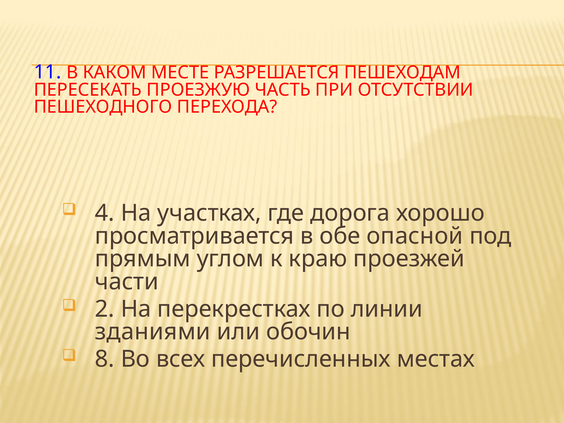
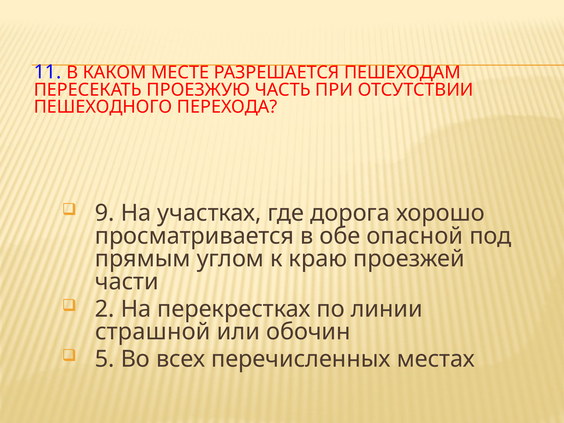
4: 4 -> 9
зданиями: зданиями -> страшной
8: 8 -> 5
